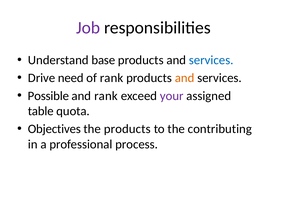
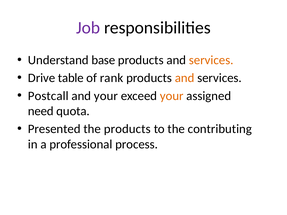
services at (211, 60) colour: blue -> orange
need: need -> table
Possible: Possible -> Postcall
and rank: rank -> your
your at (172, 96) colour: purple -> orange
table: table -> need
Objectives: Objectives -> Presented
